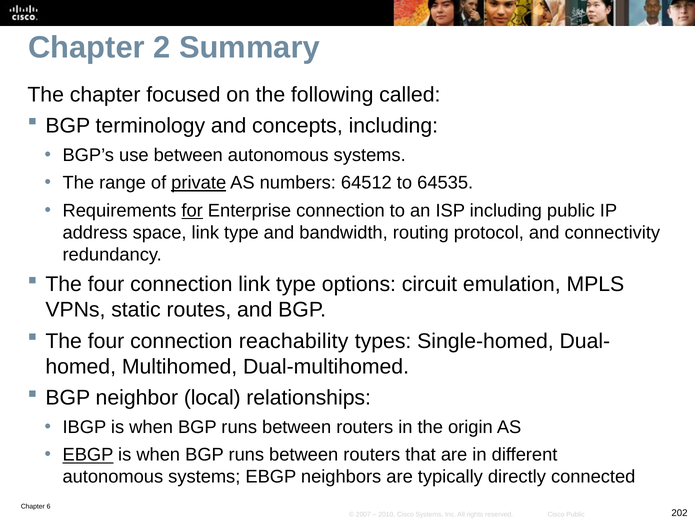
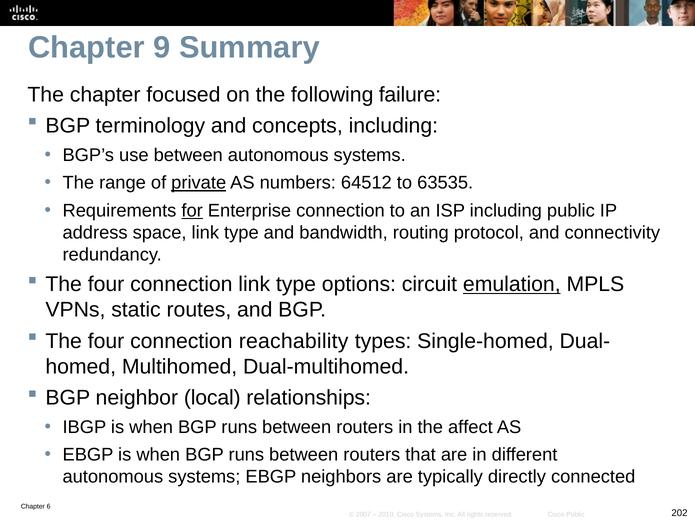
2: 2 -> 9
called: called -> failure
64535: 64535 -> 63535
emulation underline: none -> present
origin: origin -> affect
EBGP at (88, 455) underline: present -> none
